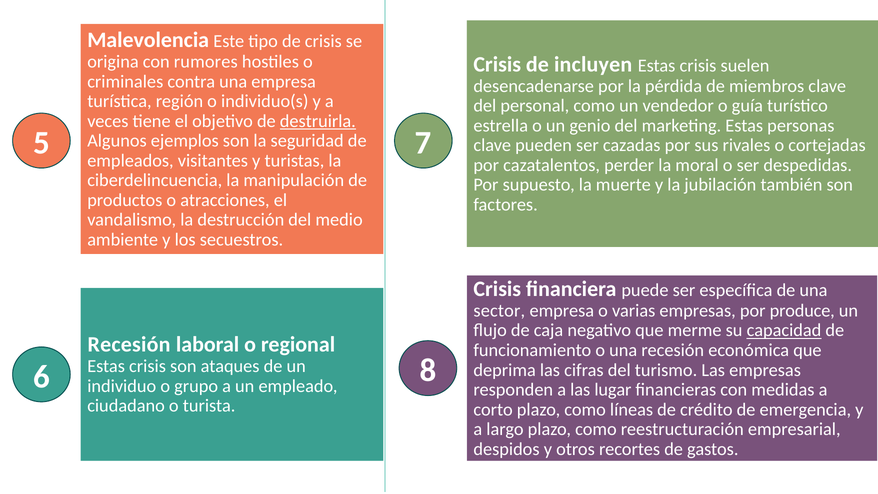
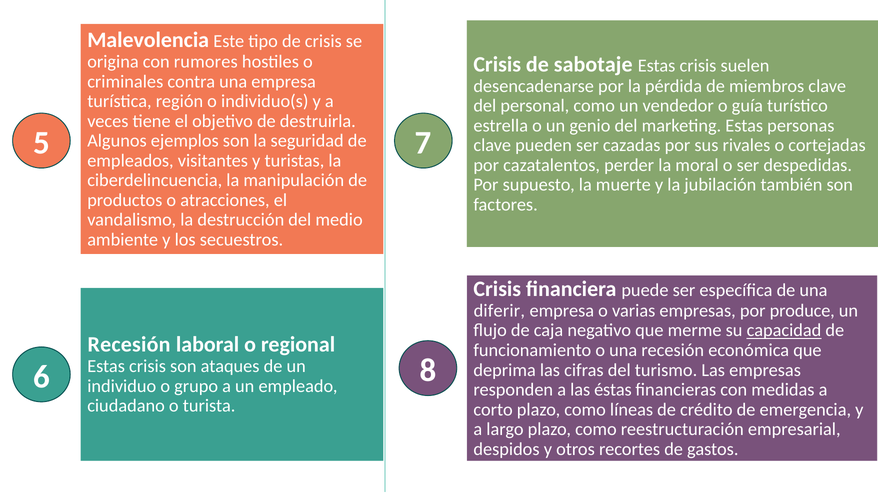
incluyen: incluyen -> sabotaje
destruirla underline: present -> none
sector: sector -> diferir
lugar: lugar -> éstas
